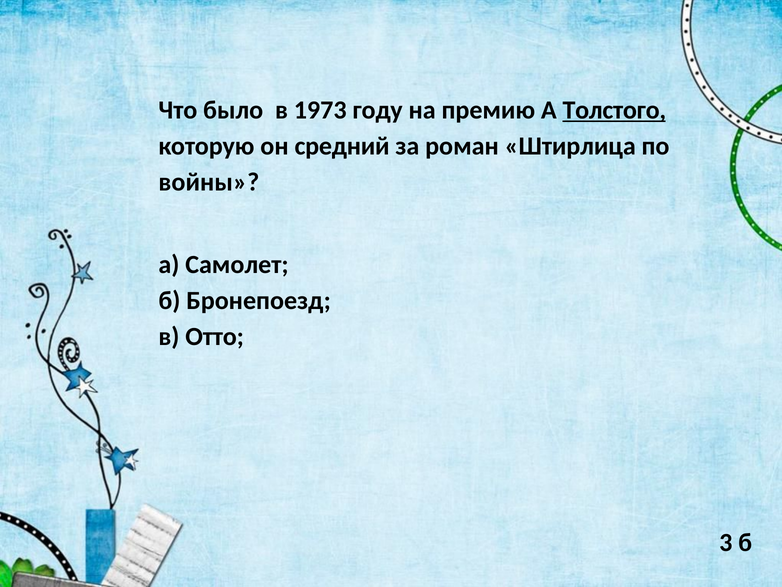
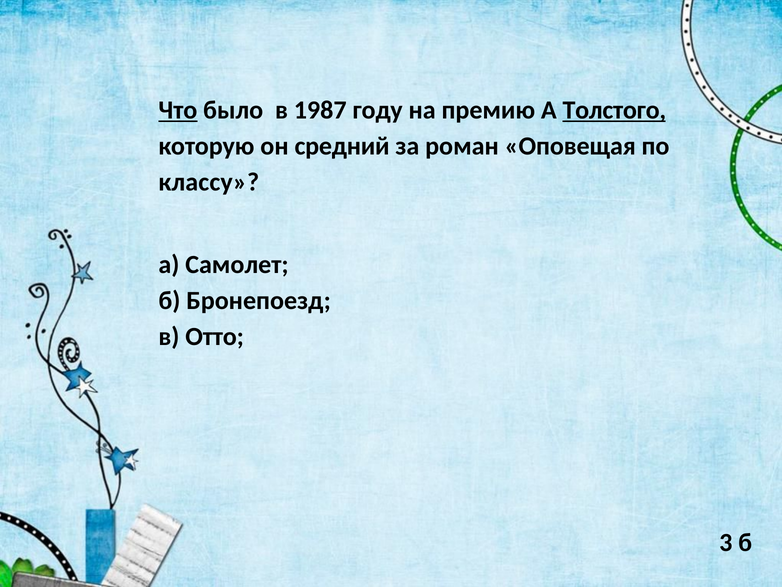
Что underline: none -> present
1973: 1973 -> 1987
Штирлица: Штирлица -> Оповещая
войны: войны -> классу
